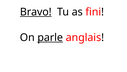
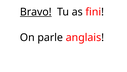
parle underline: present -> none
